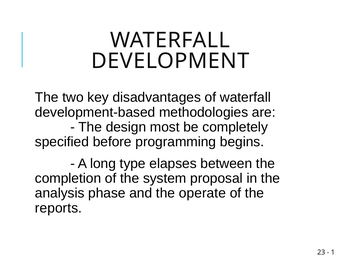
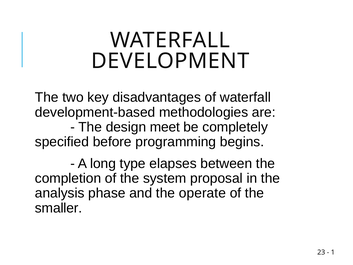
most: most -> meet
reports: reports -> smaller
